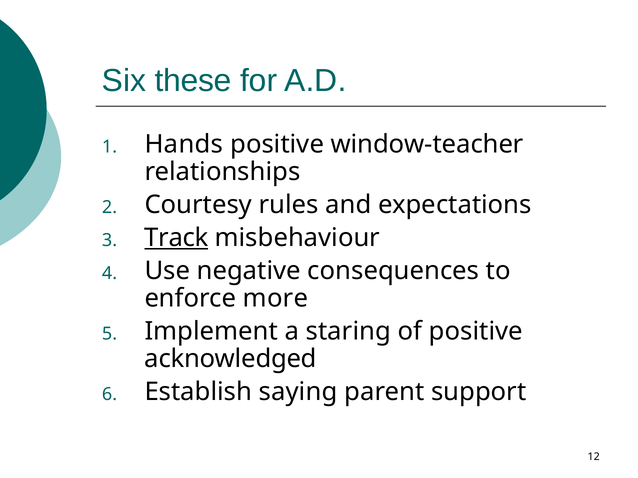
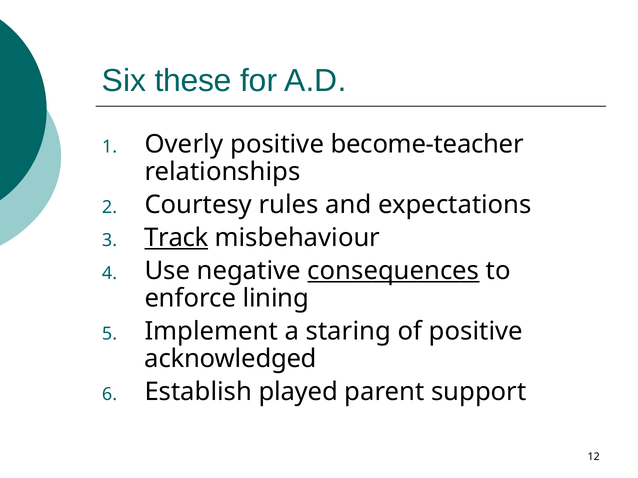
Hands: Hands -> Overly
window-teacher: window-teacher -> become-teacher
consequences underline: none -> present
more: more -> lining
saying: saying -> played
